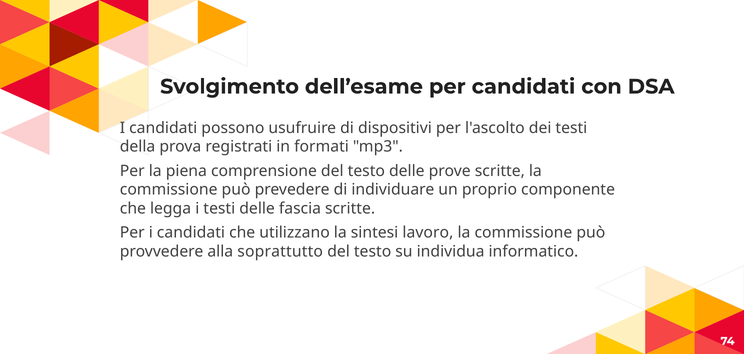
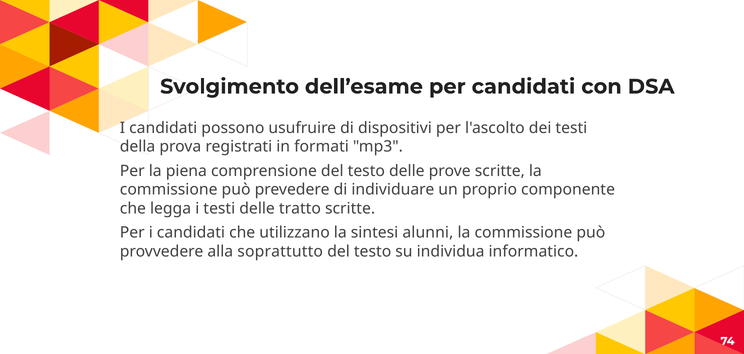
fascia: fascia -> tratto
lavoro: lavoro -> alunni
